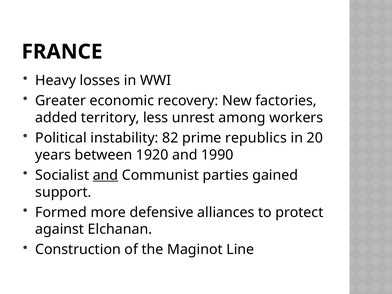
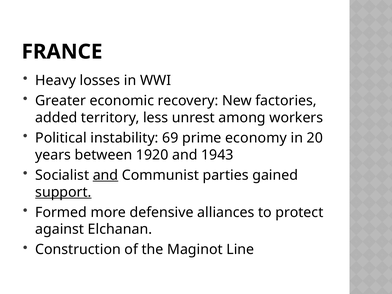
82: 82 -> 69
republics: republics -> economy
1990: 1990 -> 1943
support underline: none -> present
